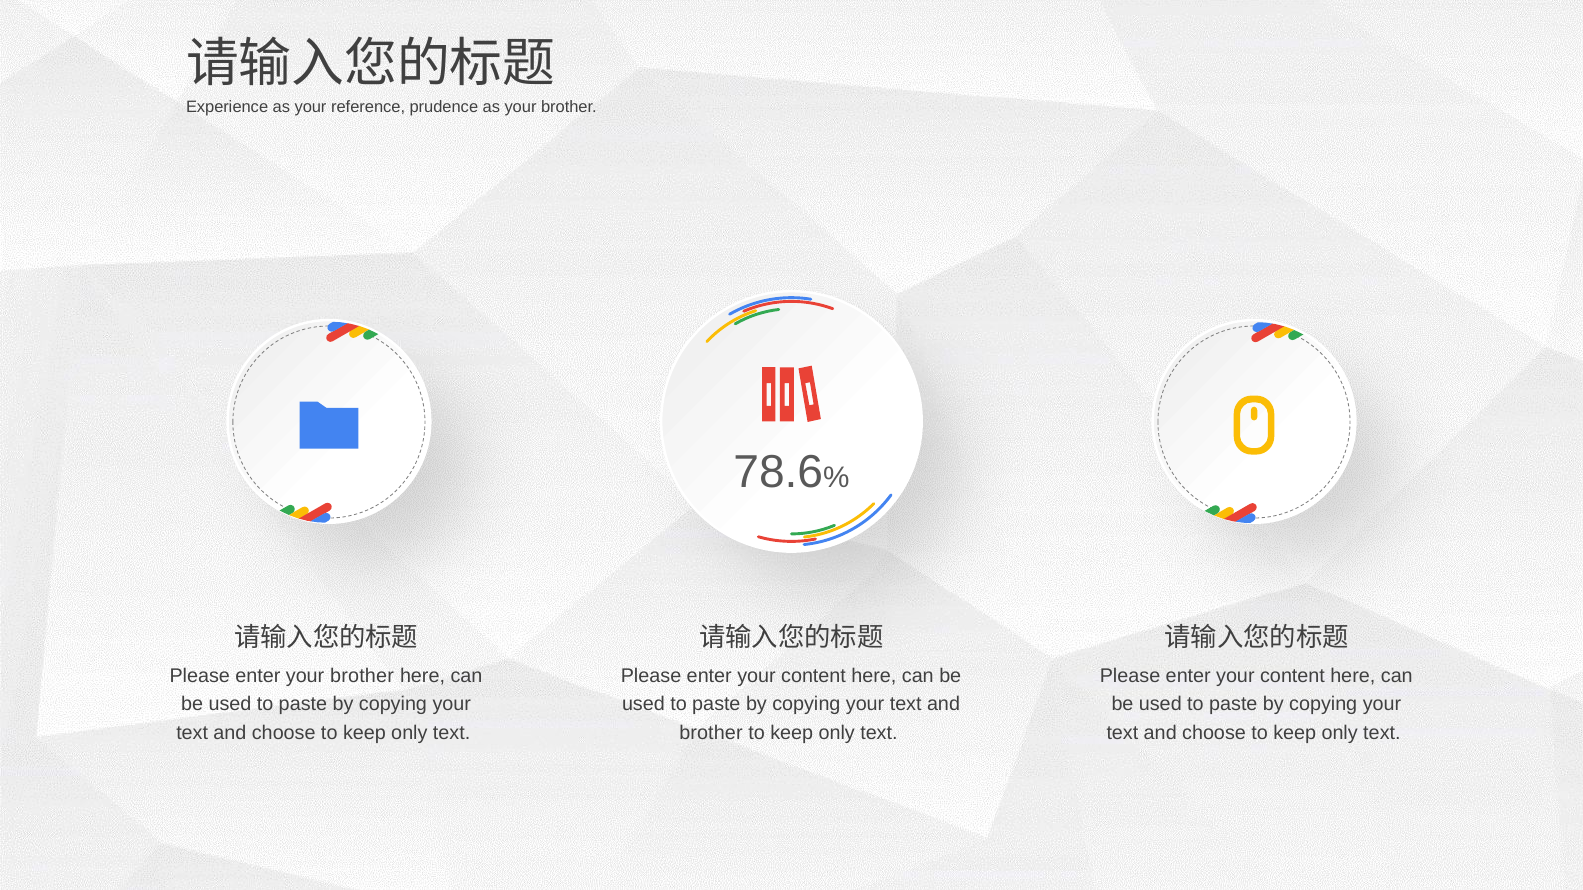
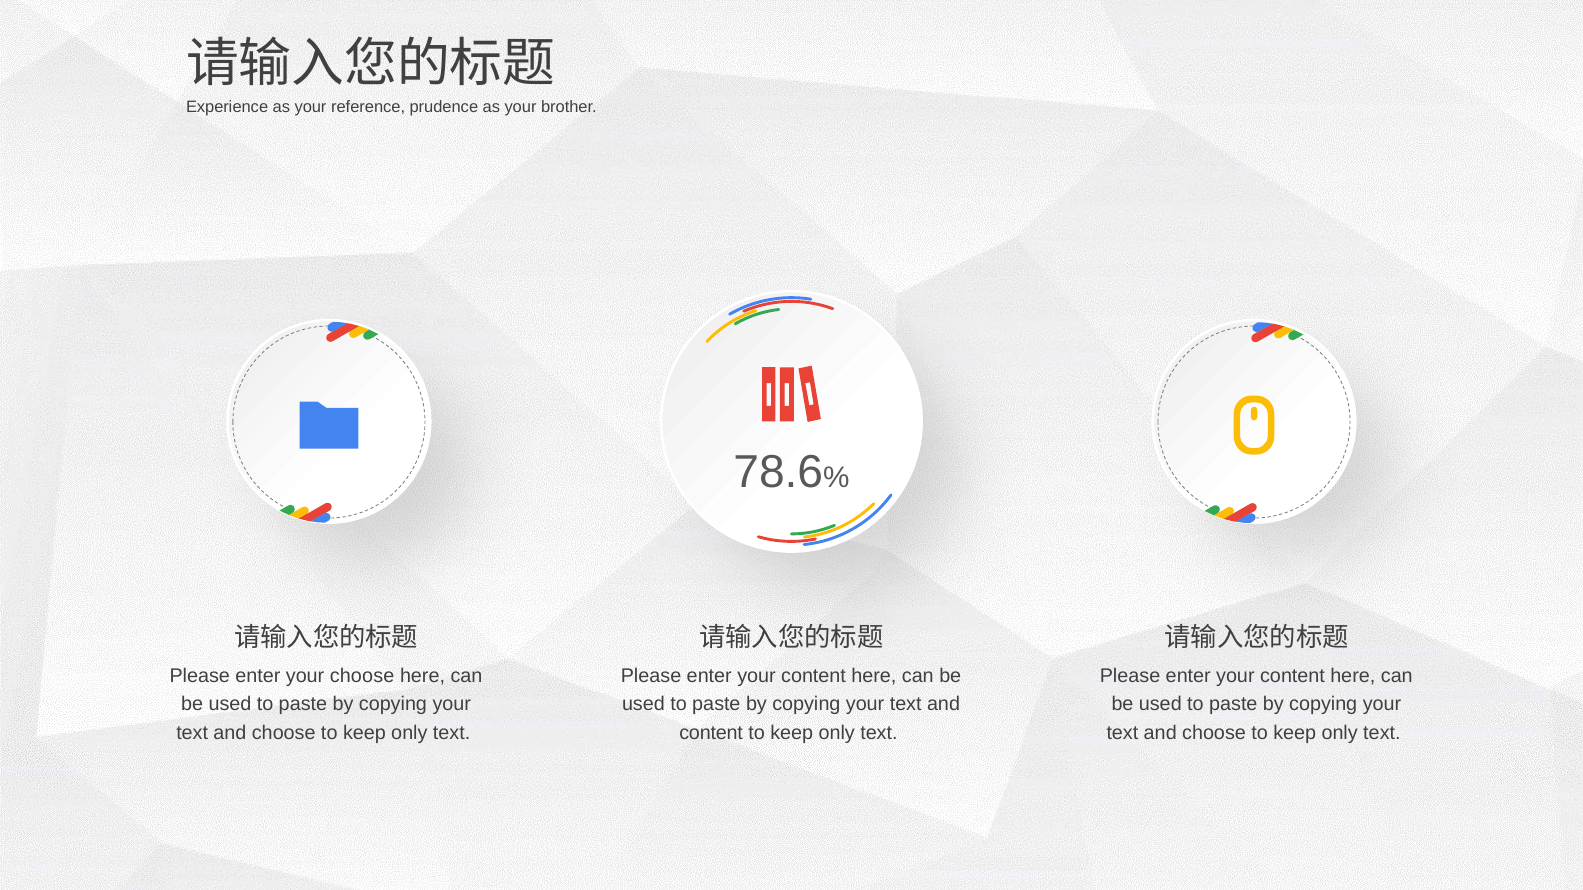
enter your brother: brother -> choose
brother at (711, 733): brother -> content
